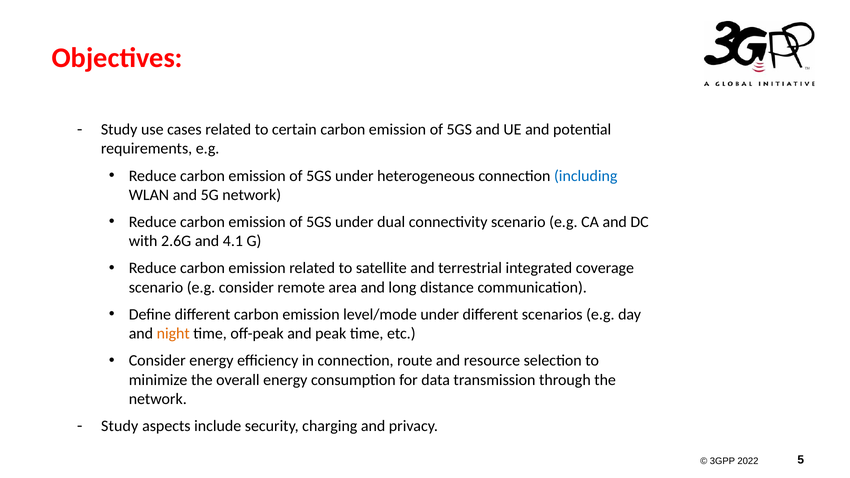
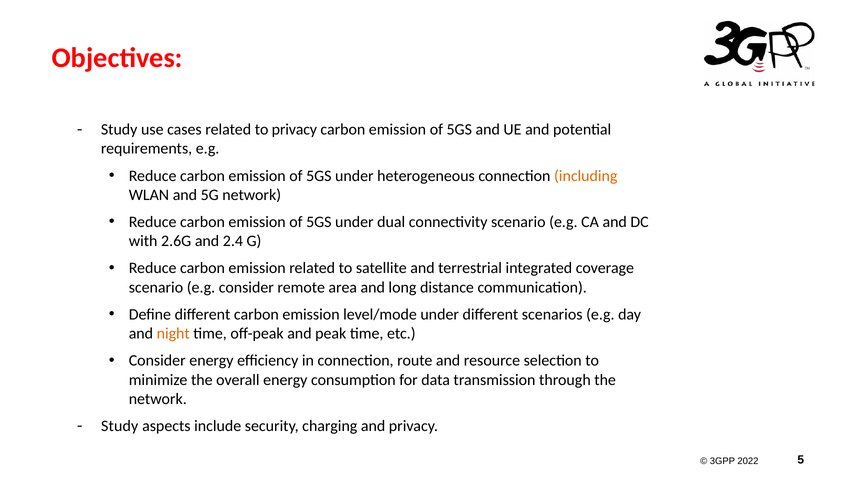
to certain: certain -> privacy
including colour: blue -> orange
4.1: 4.1 -> 2.4
